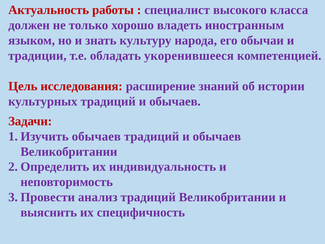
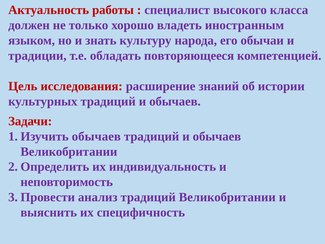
укоренившееся: укоренившееся -> повторяющееся
